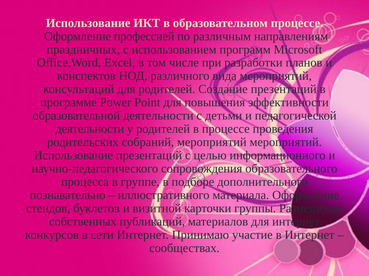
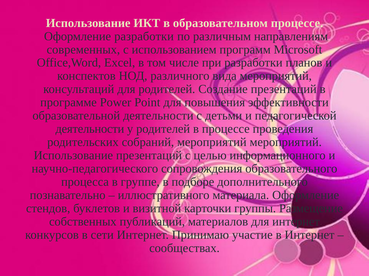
Оформление профессией: профессией -> разработки
праздничных: праздничных -> современных
